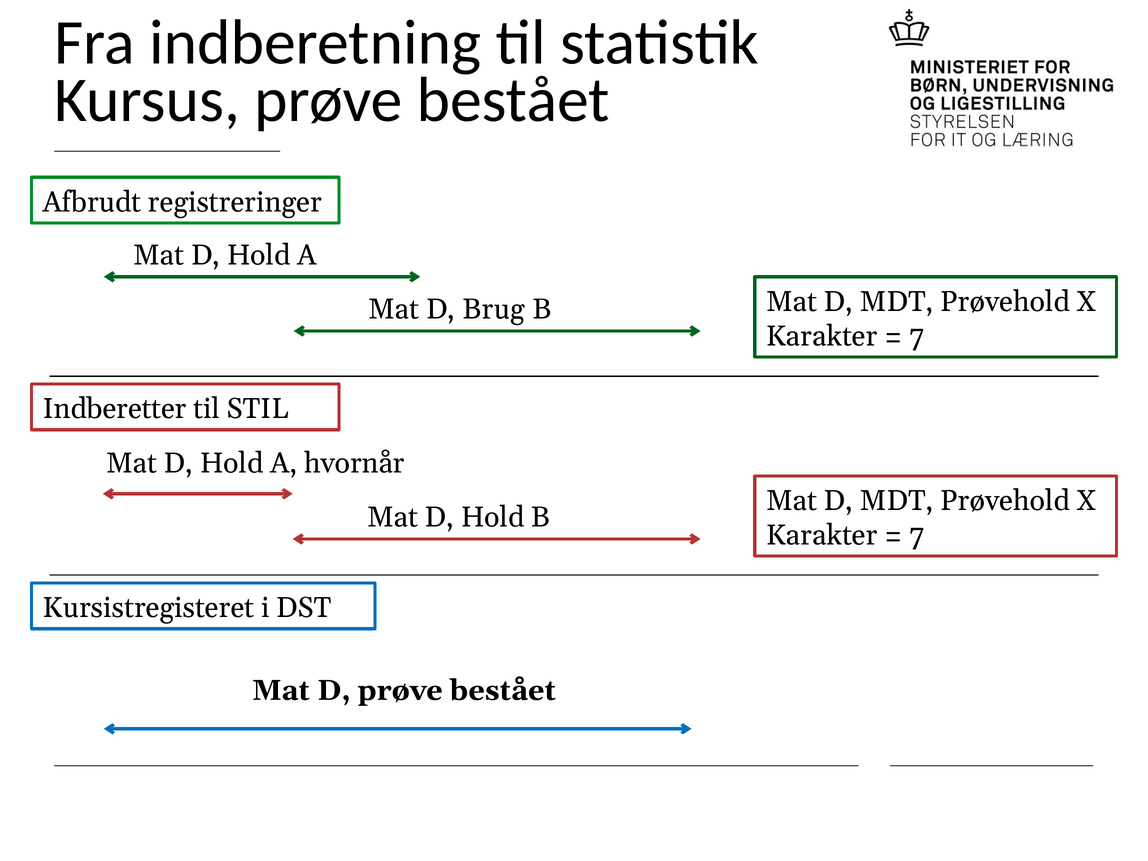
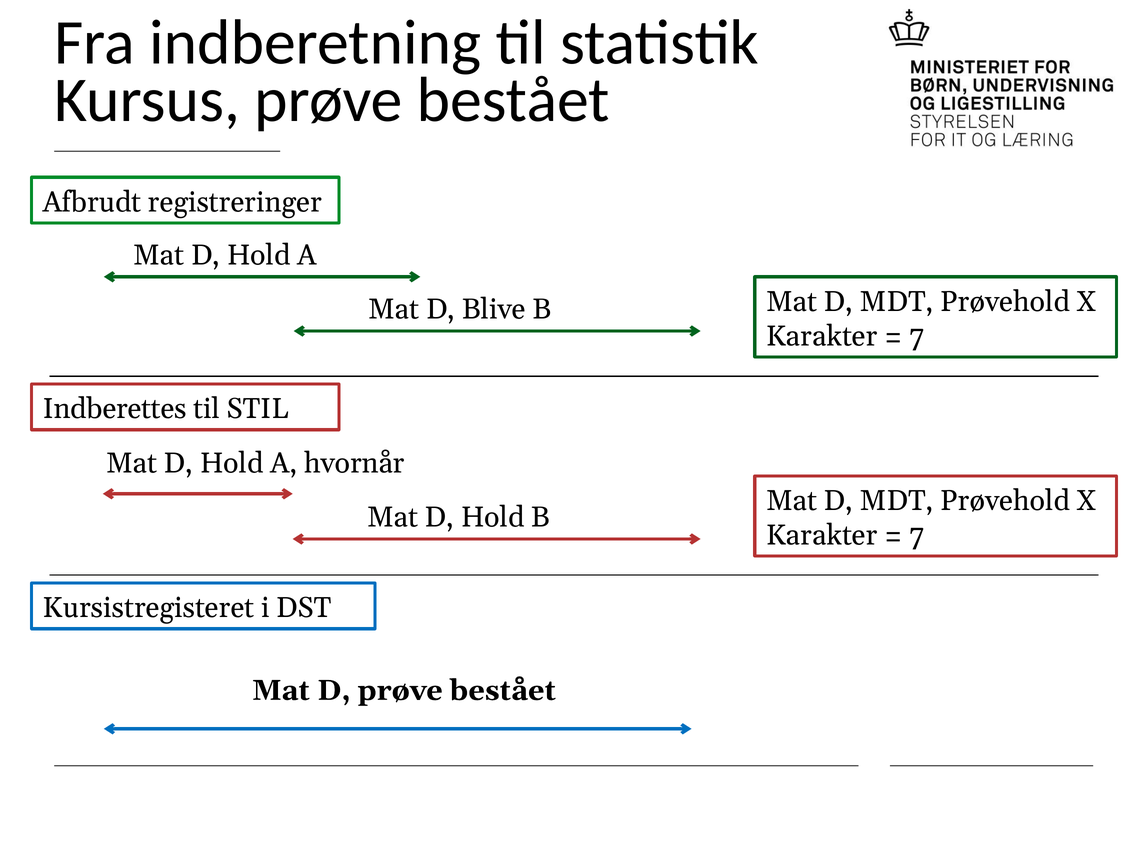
Brug: Brug -> Blive
Indberetter: Indberetter -> Indberettes
